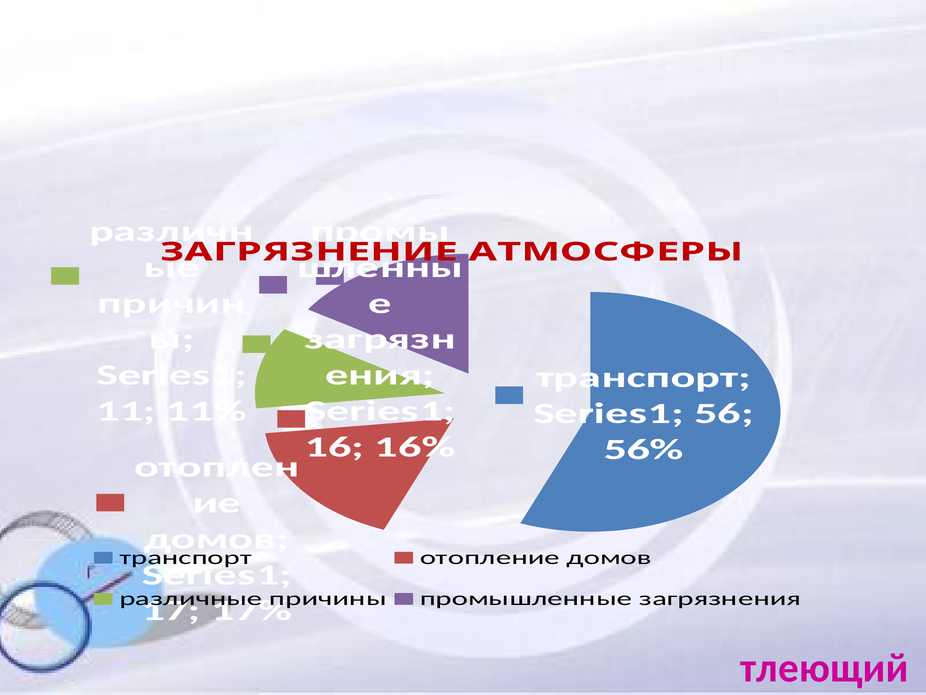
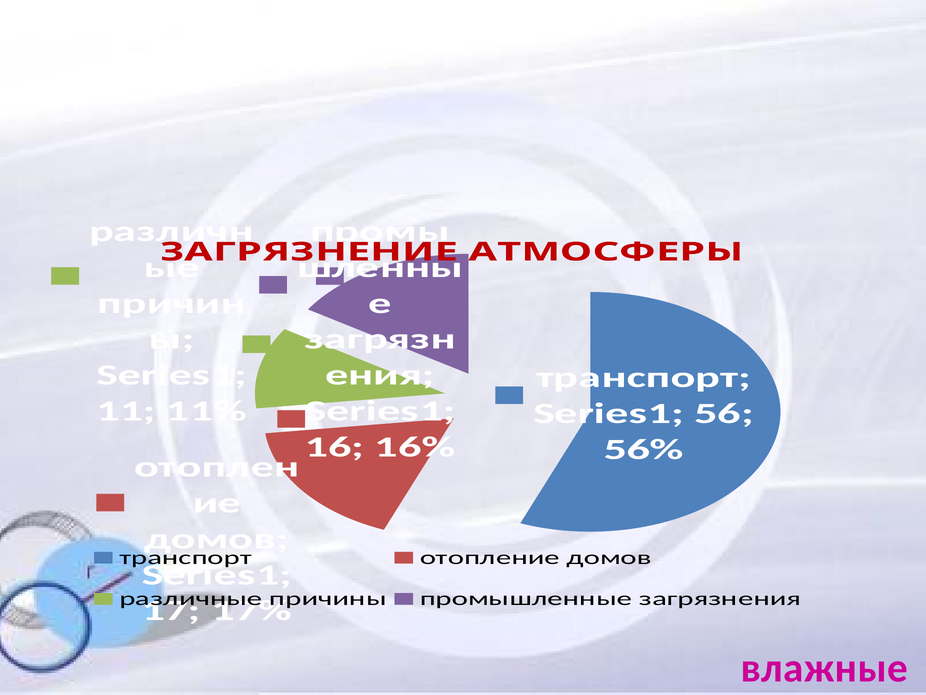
тлеющий: тлеющий -> влажные
